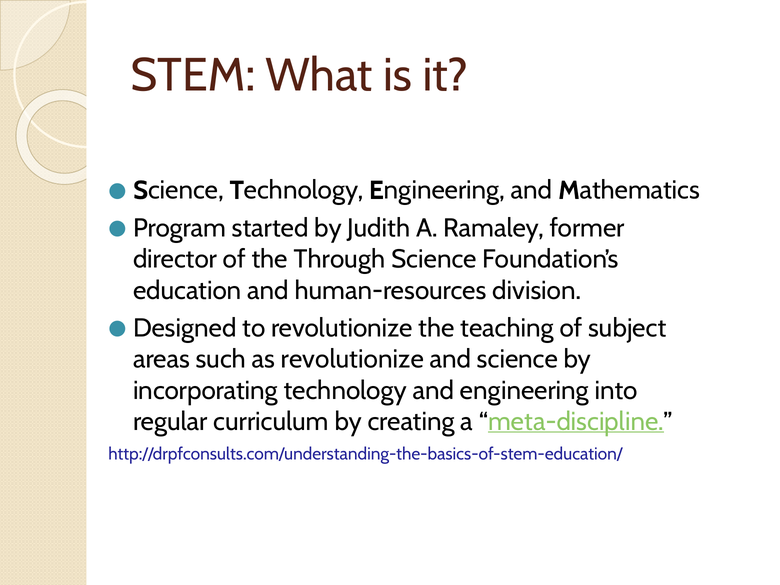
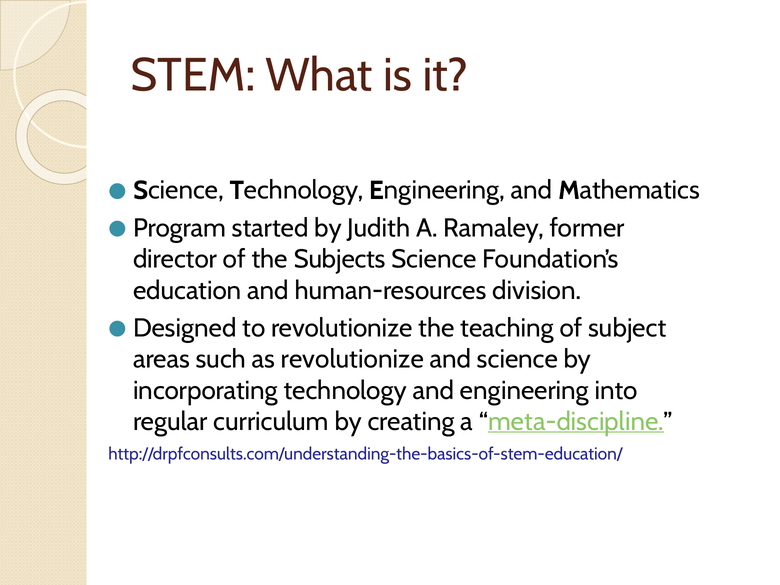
Through: Through -> Subjects
